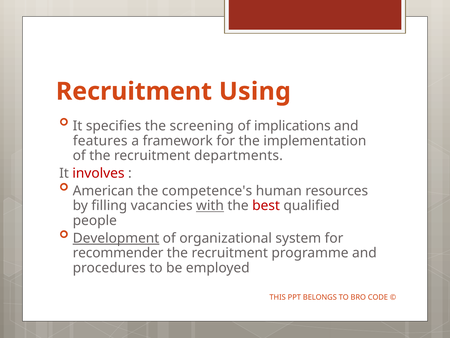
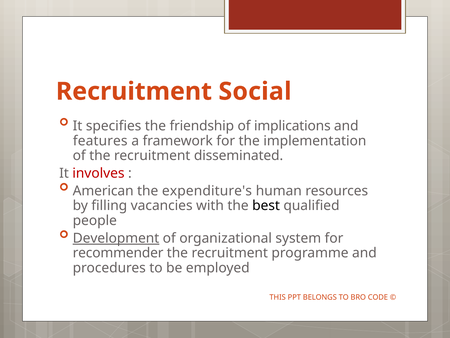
Using: Using -> Social
screening: screening -> friendship
departments: departments -> disseminated
competence's: competence's -> expenditure's
with underline: present -> none
best colour: red -> black
